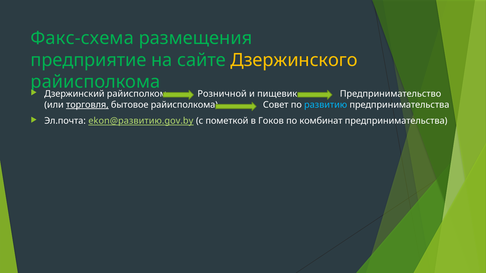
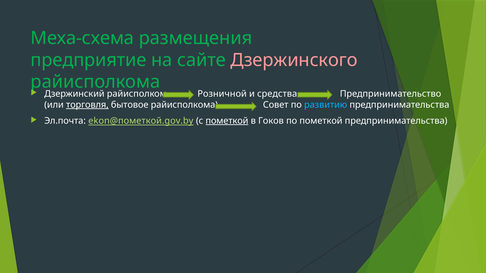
Факс-схема: Факс-схема -> Меха-схема
Дзержинского colour: yellow -> pink
пищевик: пищевик -> средства
ekon@развитию.gov.by: ekon@развитию.gov.by -> ekon@пометкой.gov.by
пометкой at (227, 121) underline: none -> present
по комбинат: комбинат -> пометкой
